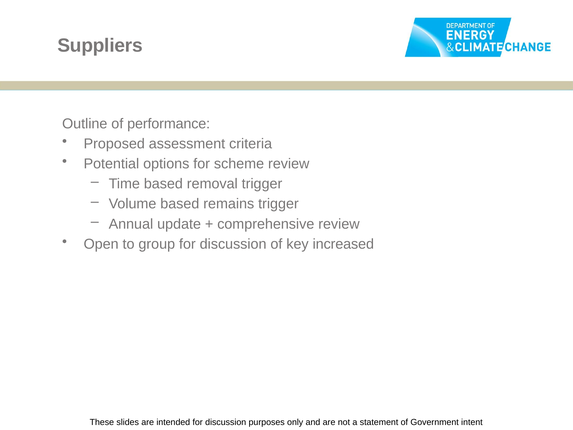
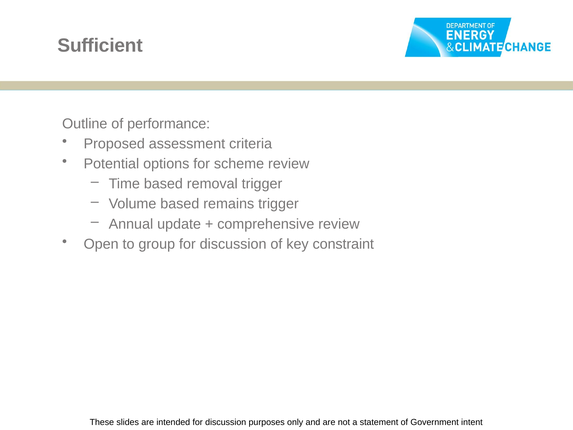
Suppliers: Suppliers -> Sufficient
increased: increased -> constraint
